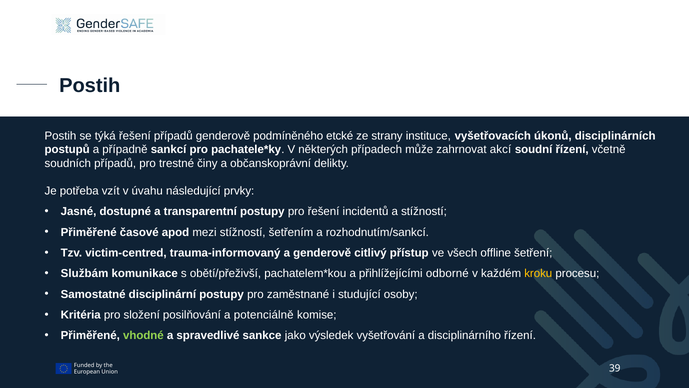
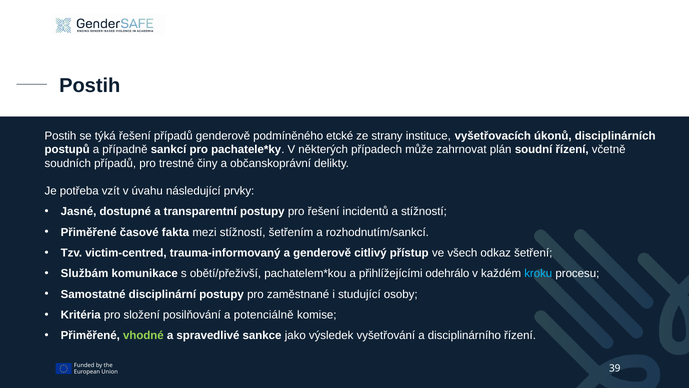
akcí: akcí -> plán
apod: apod -> fakta
offline: offline -> odkaz
odborné: odborné -> odehrálo
kroku colour: yellow -> light blue
